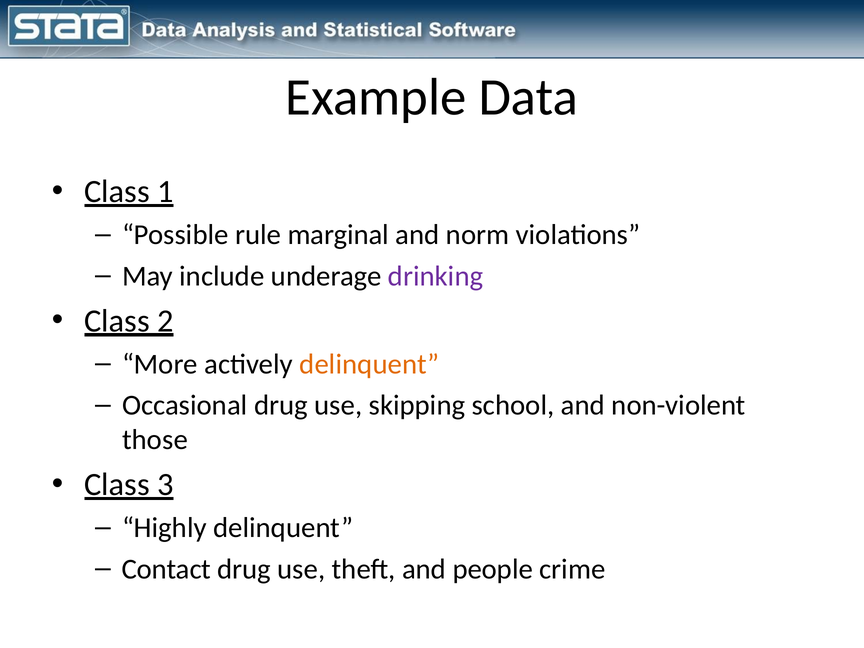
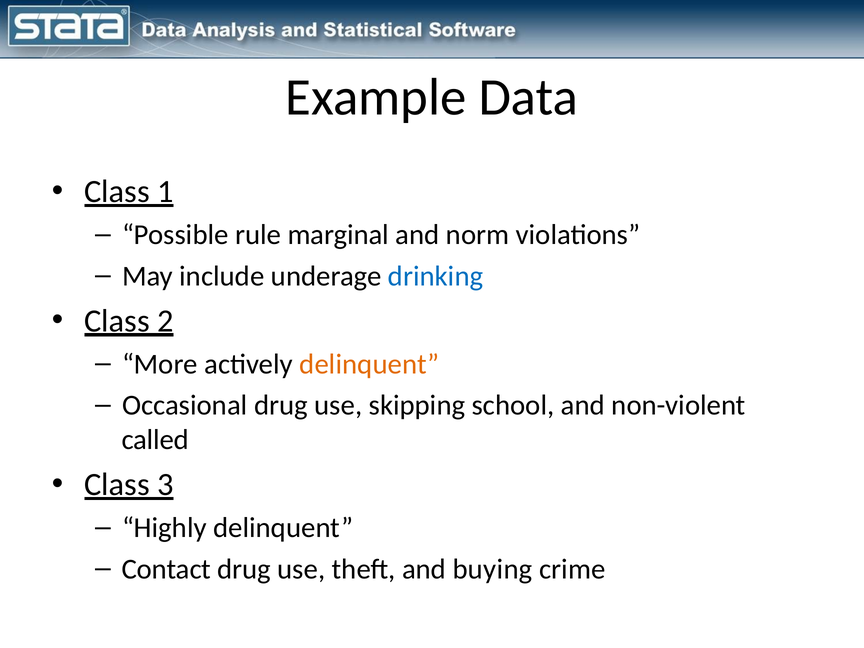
drinking colour: purple -> blue
those: those -> called
people: people -> buying
